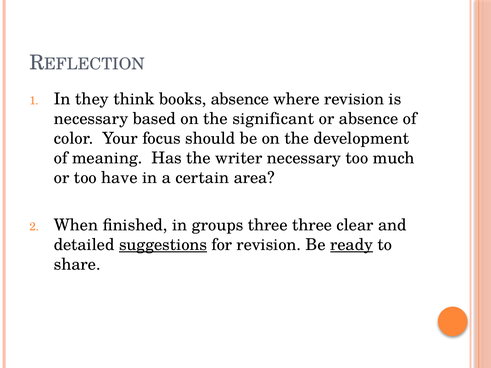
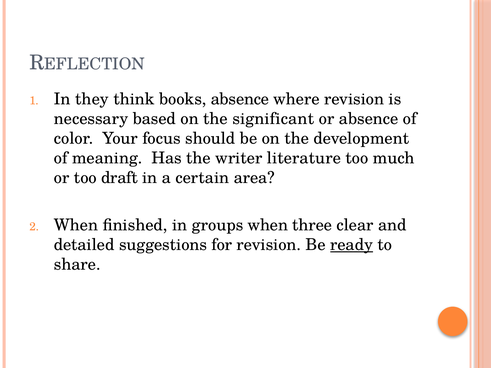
writer necessary: necessary -> literature
have: have -> draft
groups three: three -> when
suggestions underline: present -> none
